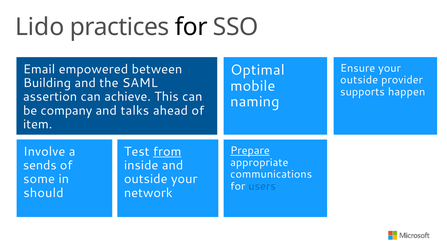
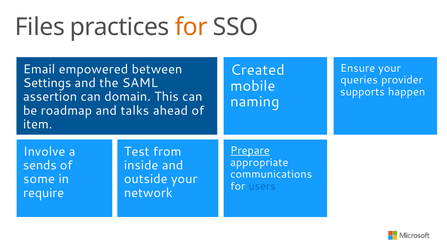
Lido: Lido -> Files
for at (191, 27) colour: black -> orange
Optimal: Optimal -> Created
outside at (359, 80): outside -> queries
Building: Building -> Settings
achieve: achieve -> domain
company: company -> roadmap
from underline: present -> none
should: should -> require
